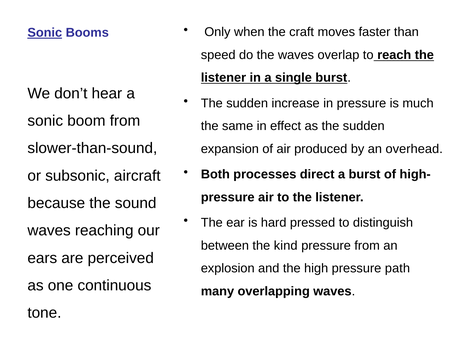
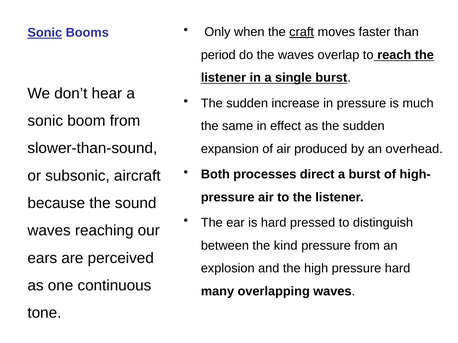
craft underline: none -> present
speed: speed -> period
pressure path: path -> hard
